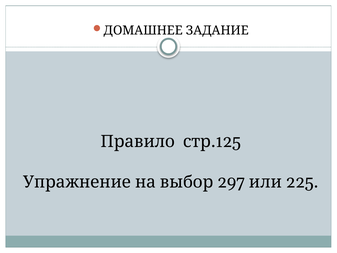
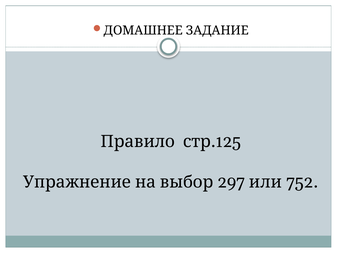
225: 225 -> 752
